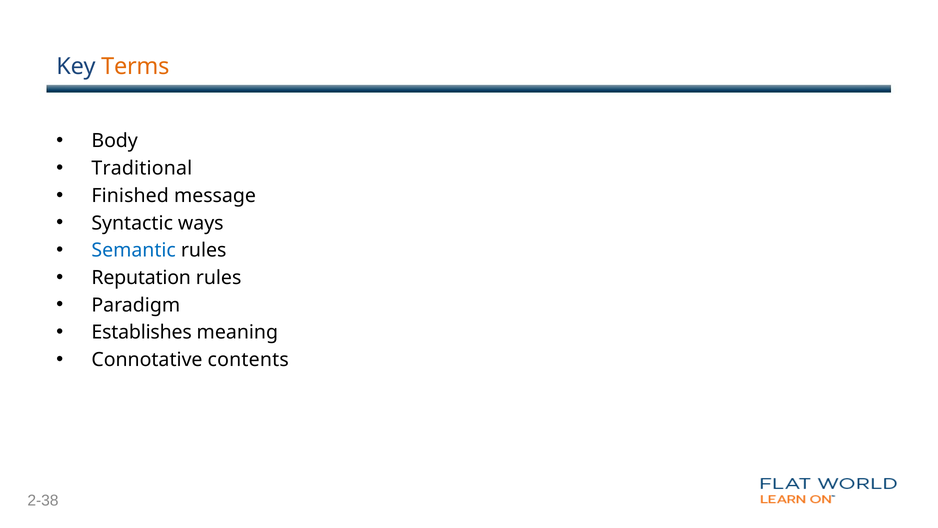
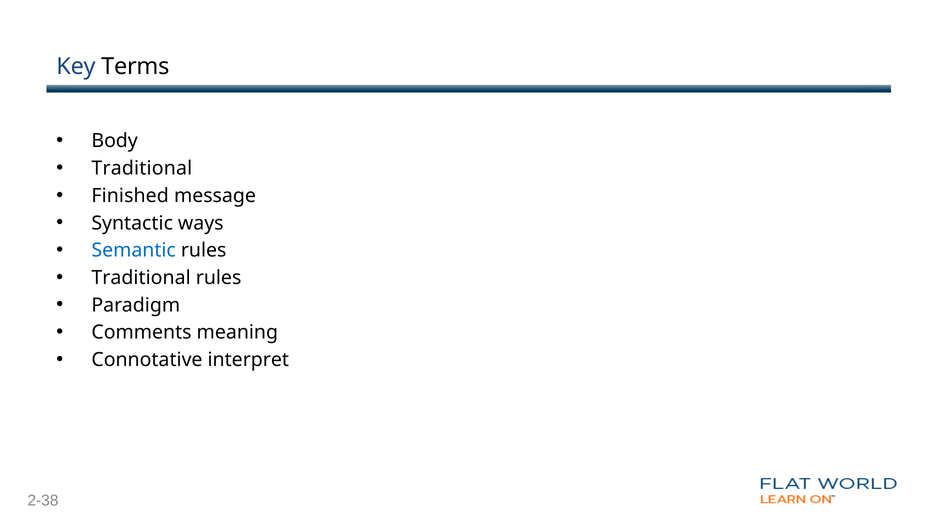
Terms colour: orange -> black
Reputation at (141, 278): Reputation -> Traditional
Establishes: Establishes -> Comments
contents: contents -> interpret
